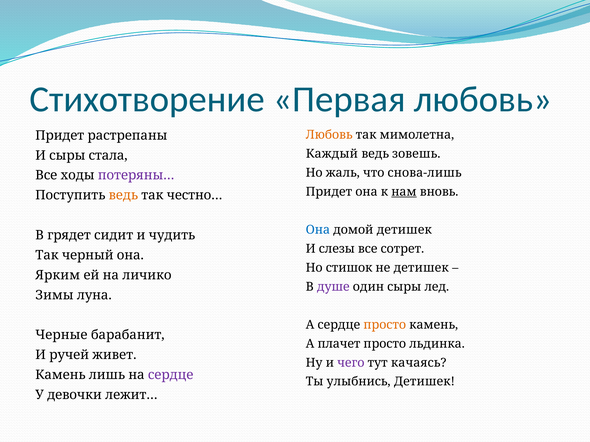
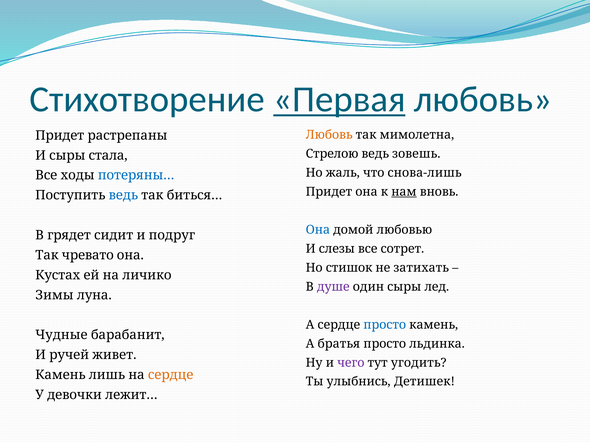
Первая underline: none -> present
Каждый: Каждый -> Стрелою
потеряны… colour: purple -> blue
ведь at (123, 196) colour: orange -> blue
честно…: честно… -> биться…
домой детишек: детишек -> любовью
чудить: чудить -> подруг
черный: черный -> чревато
не детишек: детишек -> затихать
Ярким: Ярким -> Кустах
просто at (385, 325) colour: orange -> blue
Черные: Черные -> Чудные
плачет: плачет -> братья
качаясь: качаясь -> угодить
сердце at (171, 375) colour: purple -> orange
